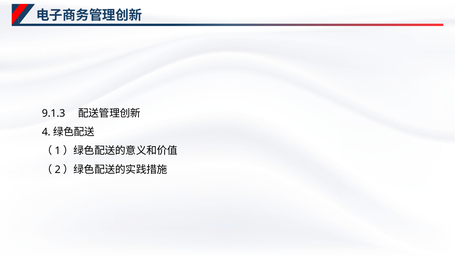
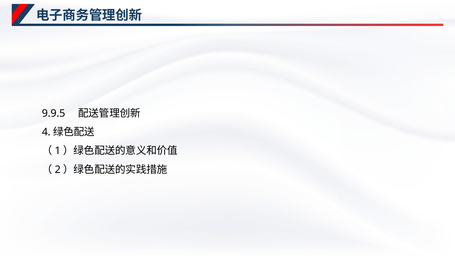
9.1.3: 9.1.3 -> 9.9.5
